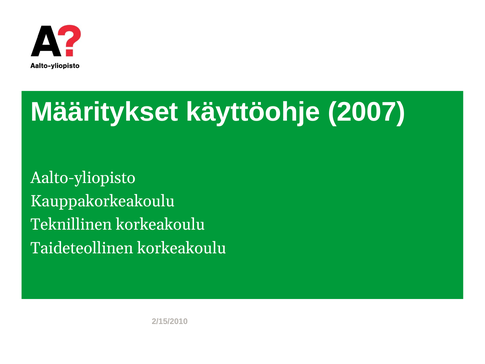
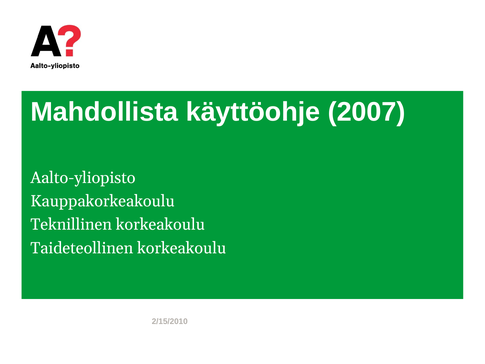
Määritykset: Määritykset -> Mahdollista
